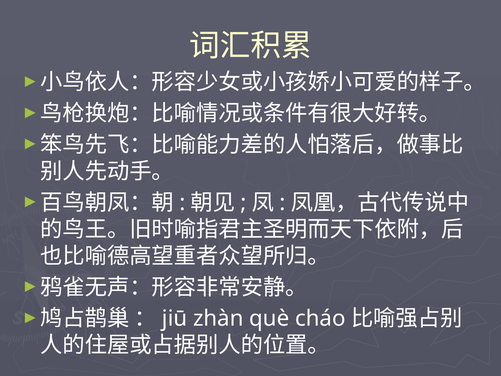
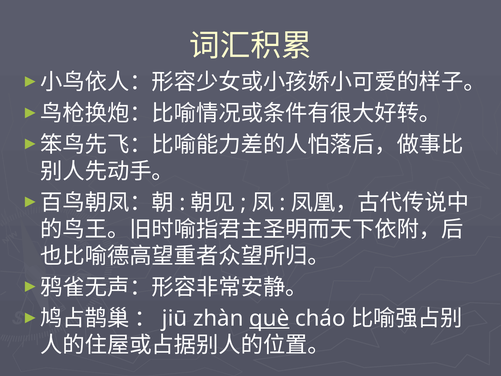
què underline: none -> present
